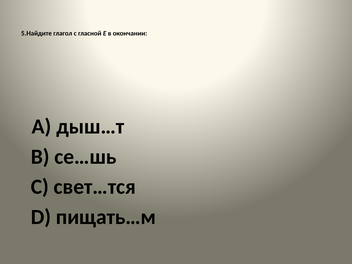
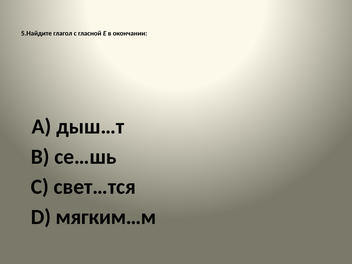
пищать…м: пищать…м -> мягким…м
